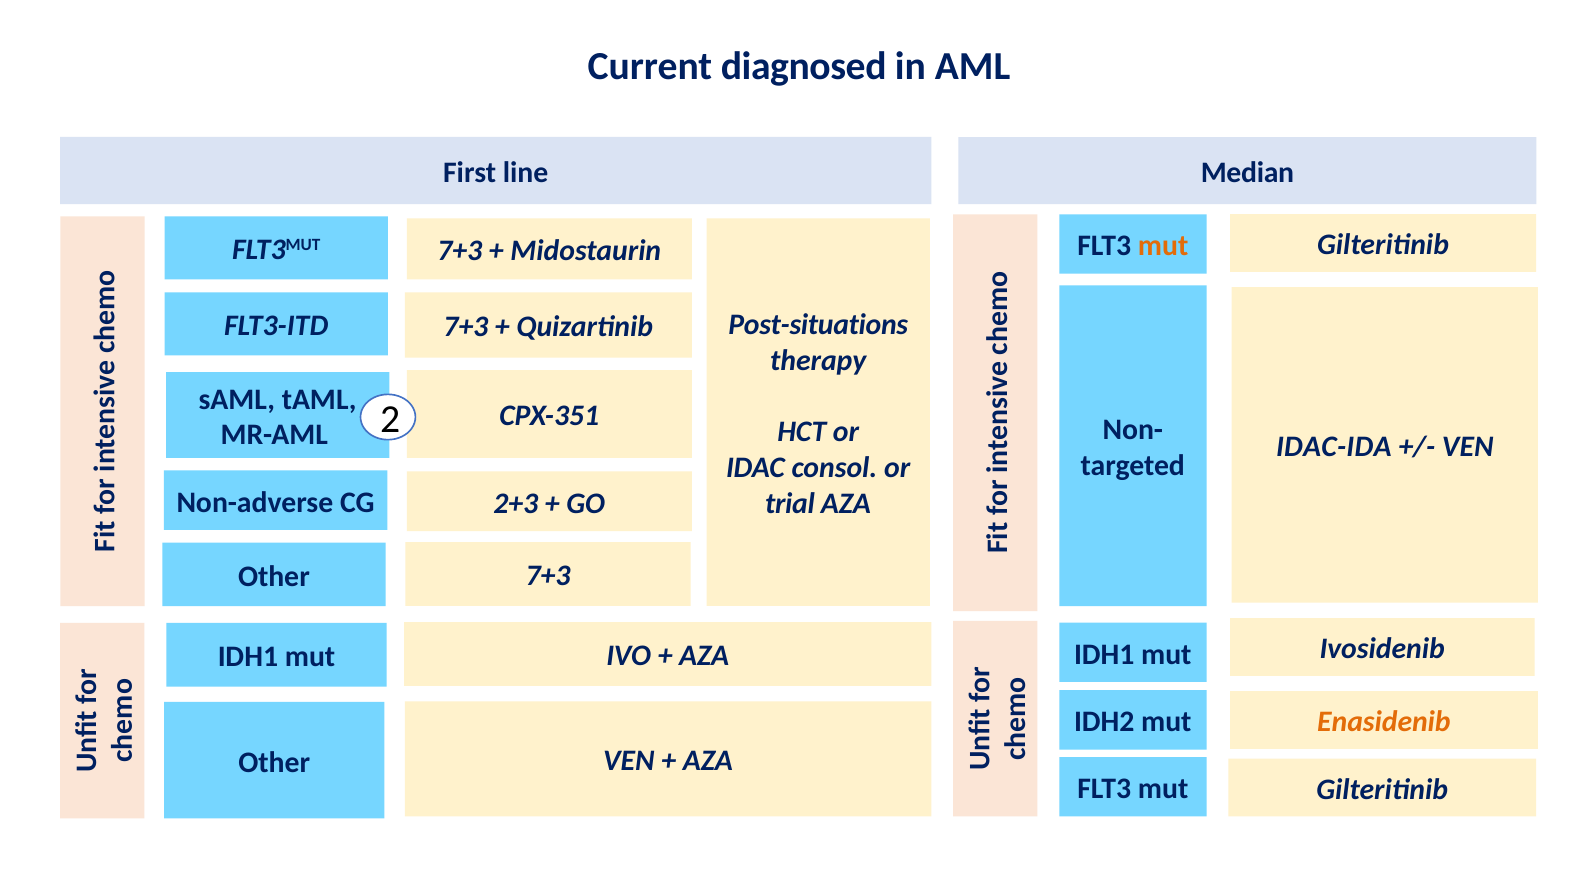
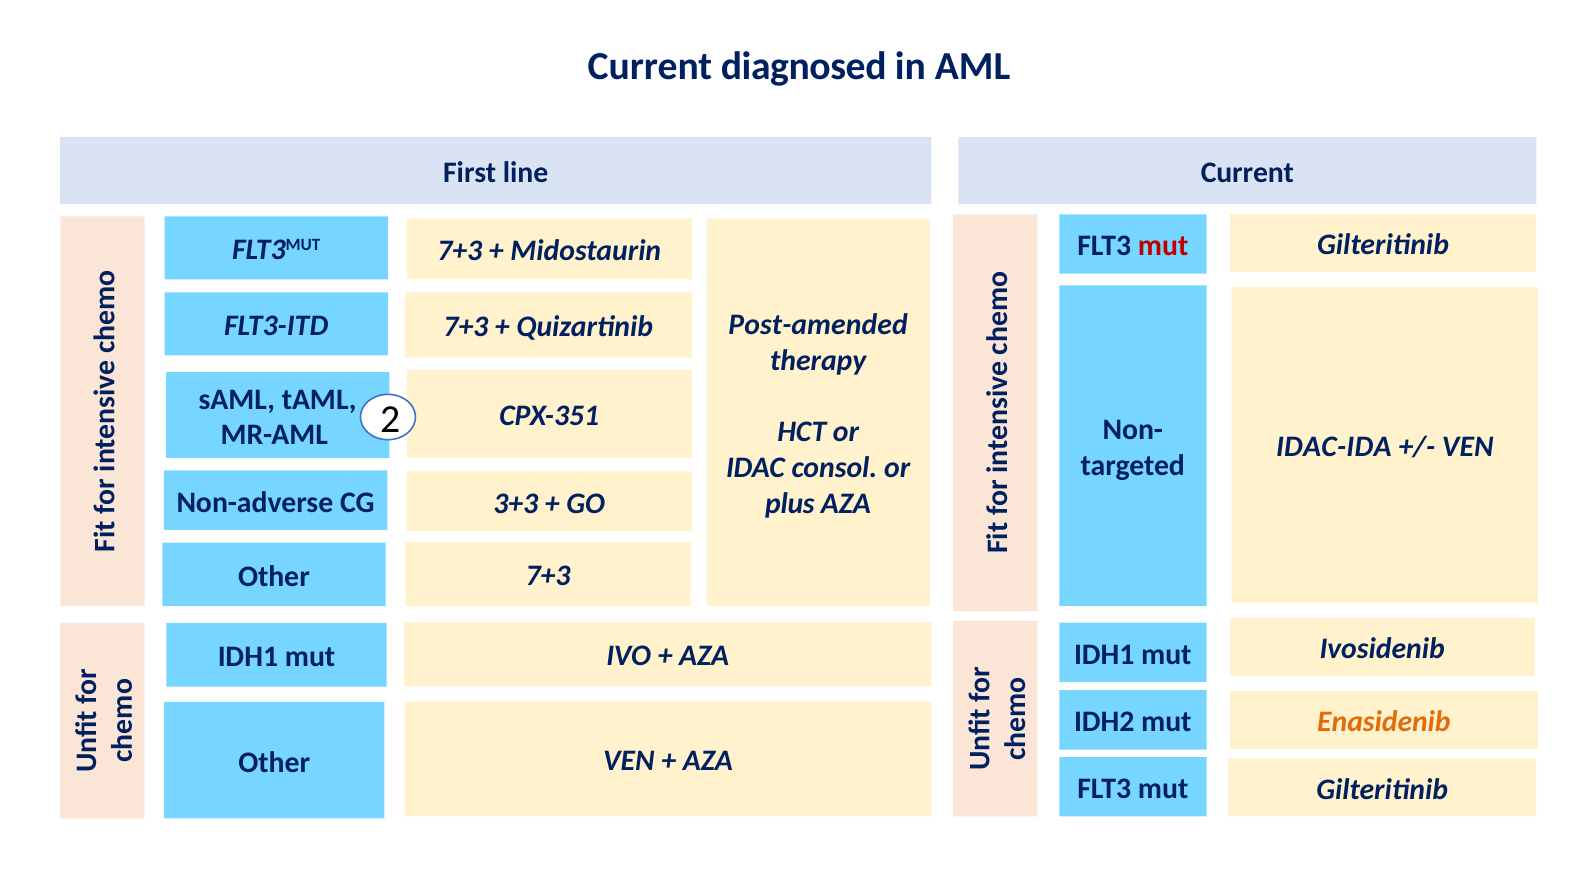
line Median: Median -> Current
mut at (1163, 246) colour: orange -> red
Post-situations: Post-situations -> Post-amended
2+3: 2+3 -> 3+3
trial: trial -> plus
